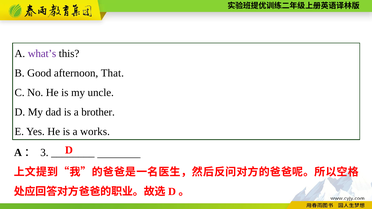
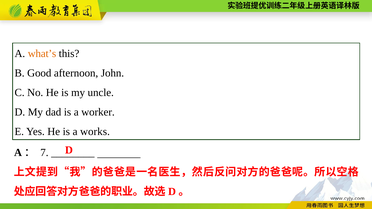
what’s colour: purple -> orange
That: That -> John
brother: brother -> worker
3: 3 -> 7
